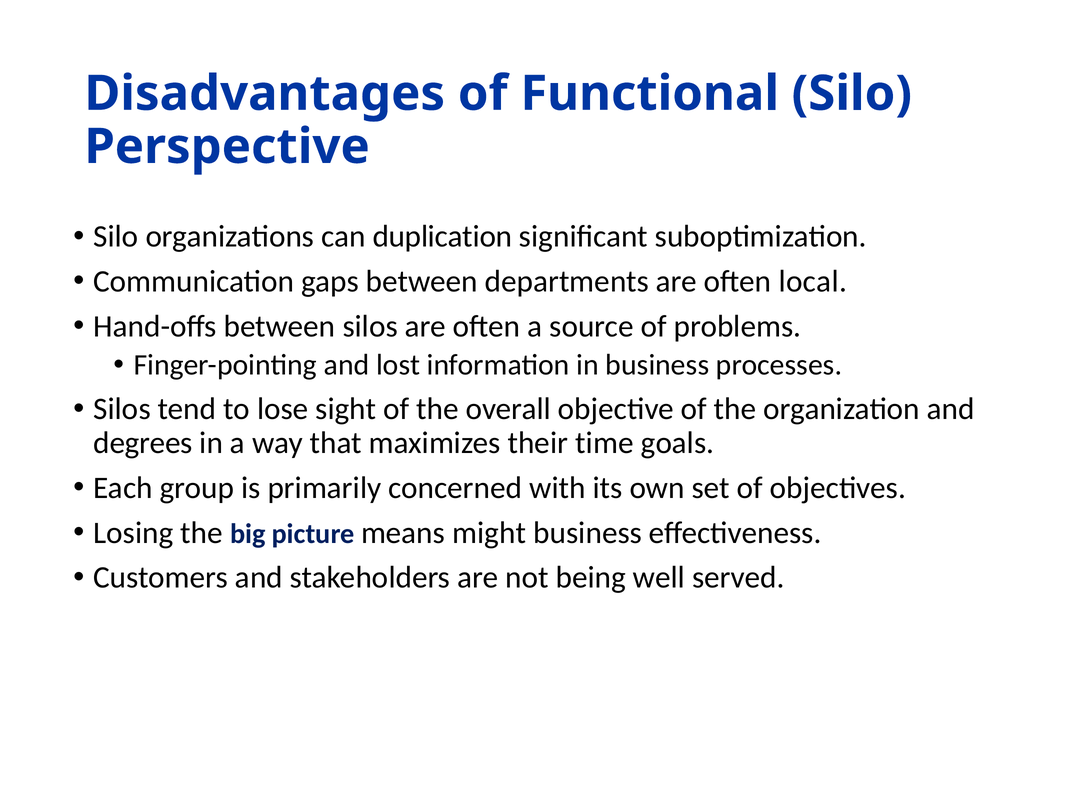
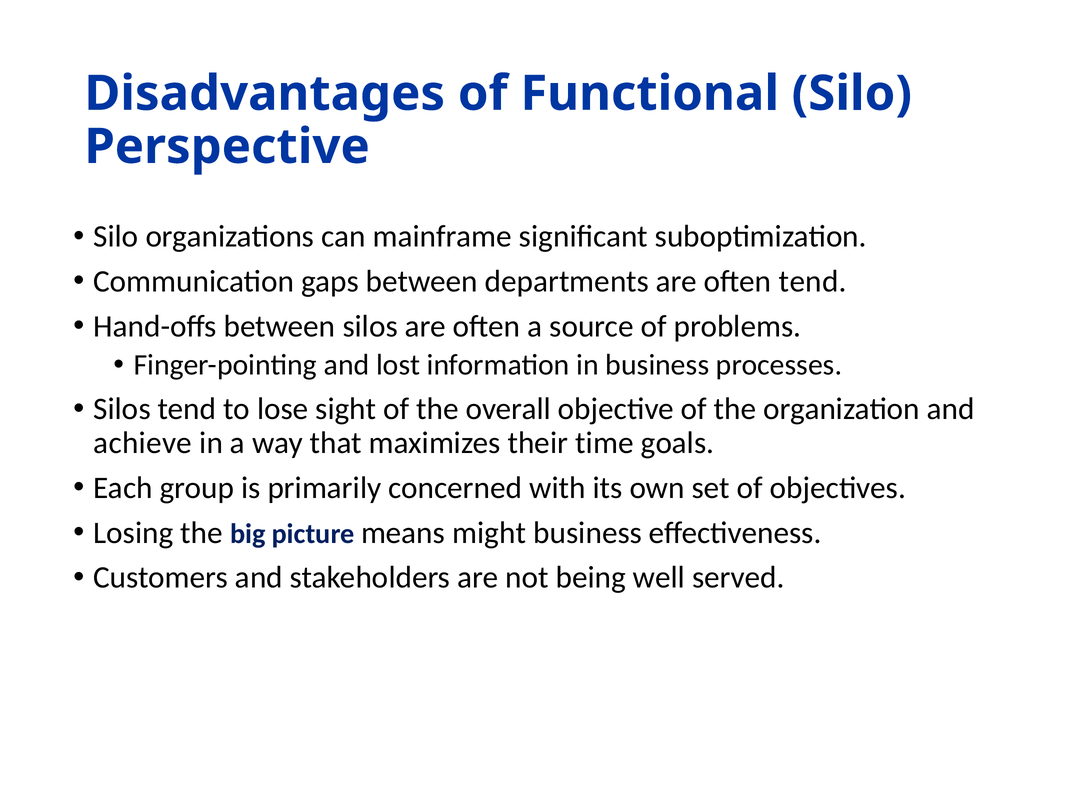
duplication: duplication -> mainframe
often local: local -> tend
degrees: degrees -> achieve
